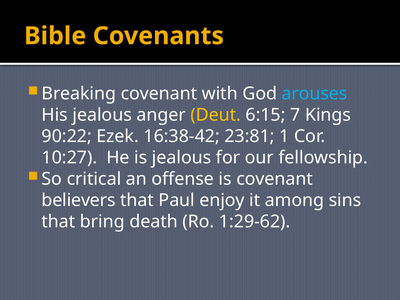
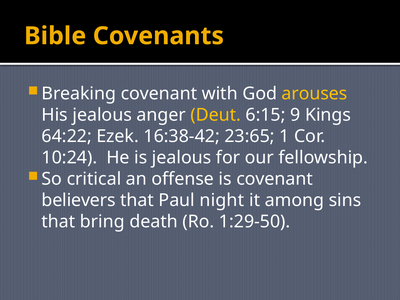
arouses colour: light blue -> yellow
7: 7 -> 9
90:22: 90:22 -> 64:22
23:81: 23:81 -> 23:65
10:27: 10:27 -> 10:24
enjoy: enjoy -> night
1:29-62: 1:29-62 -> 1:29-50
